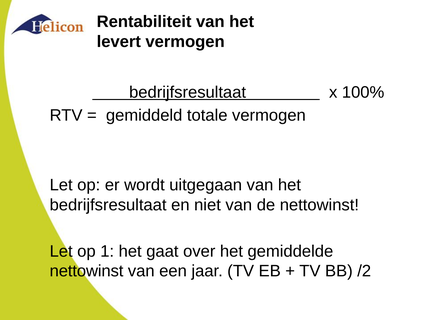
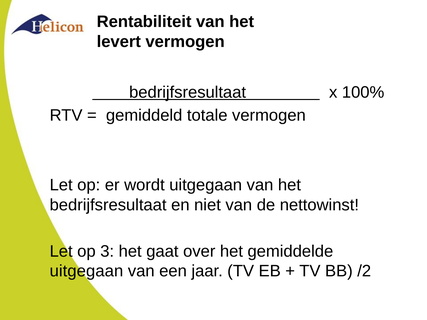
1: 1 -> 3
nettowinst at (87, 271): nettowinst -> uitgegaan
